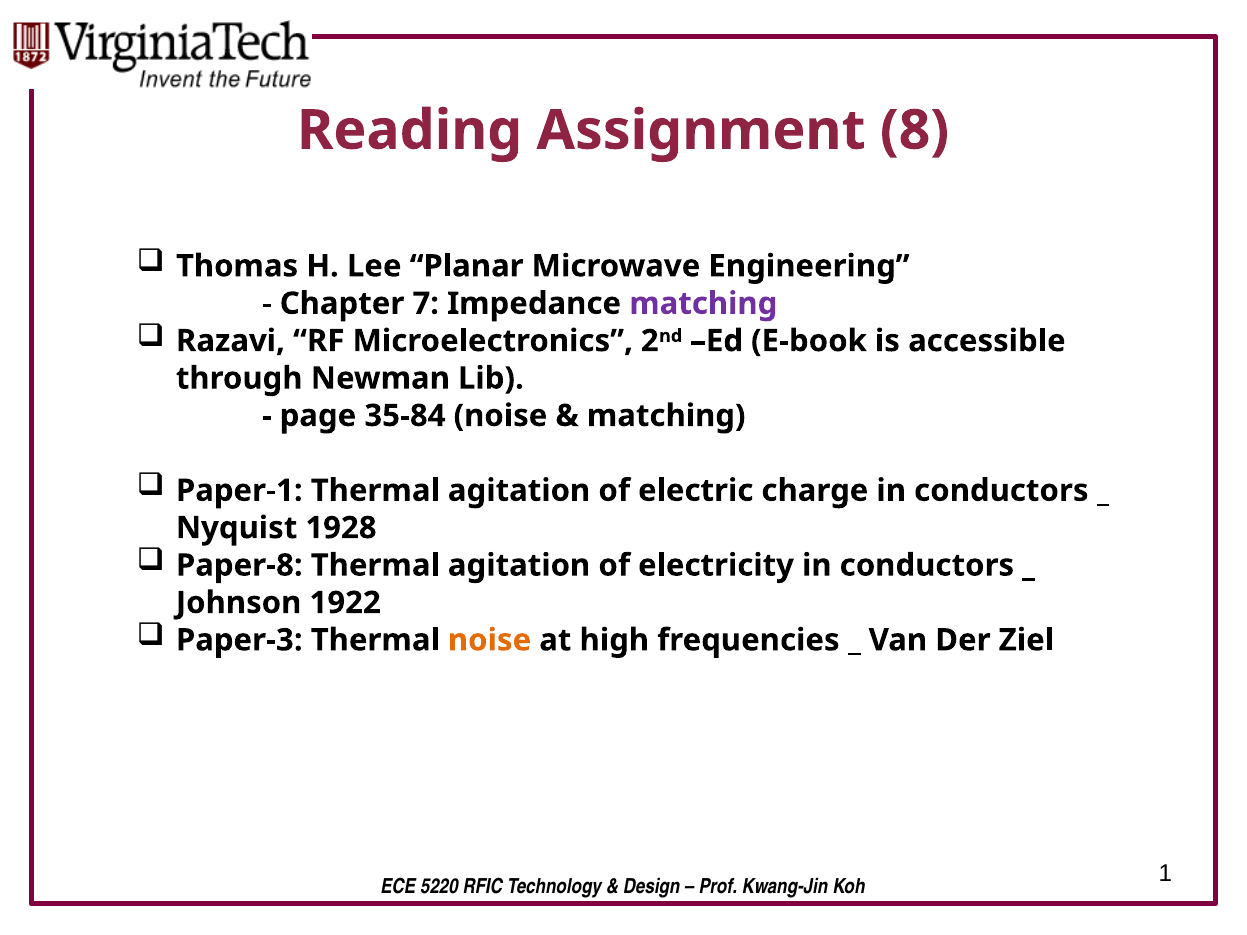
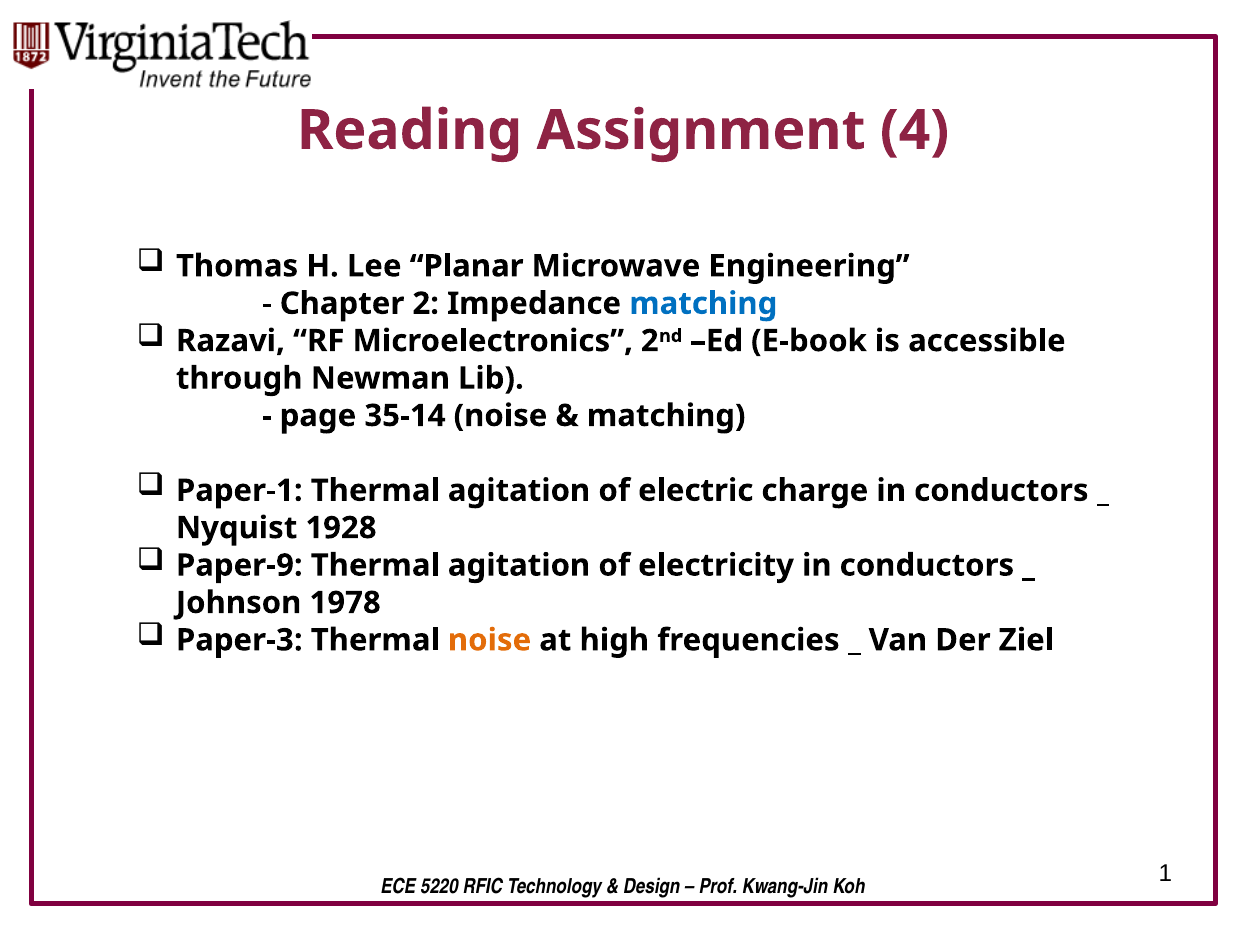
8: 8 -> 4
7: 7 -> 2
matching at (703, 304) colour: purple -> blue
35-84: 35-84 -> 35-14
Paper-8: Paper-8 -> Paper-9
1922: 1922 -> 1978
